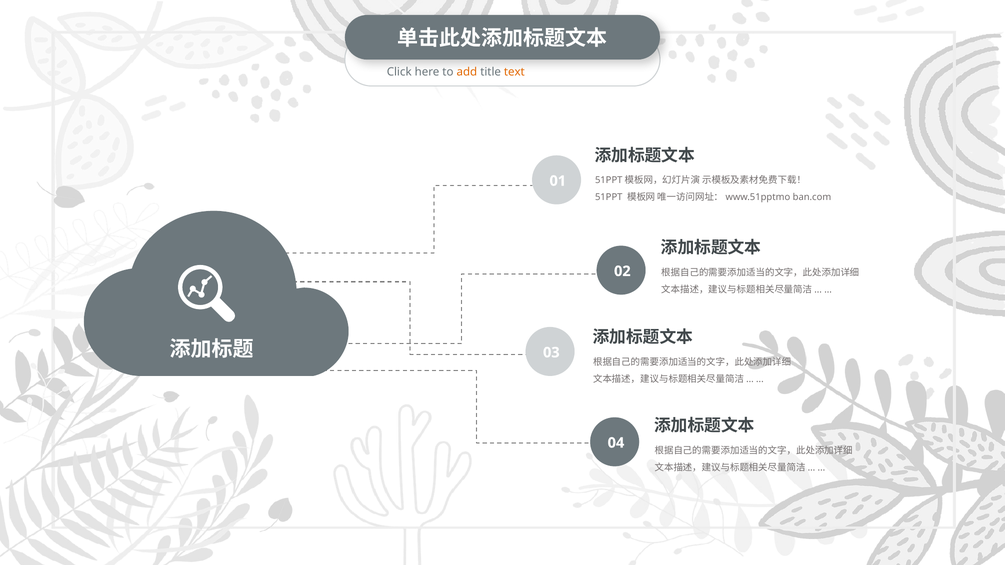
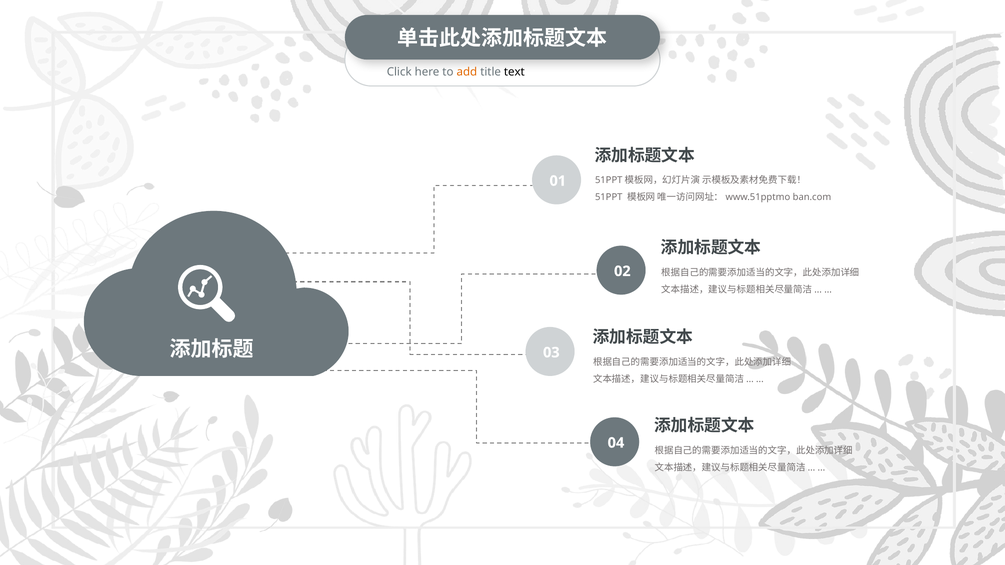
text colour: orange -> black
